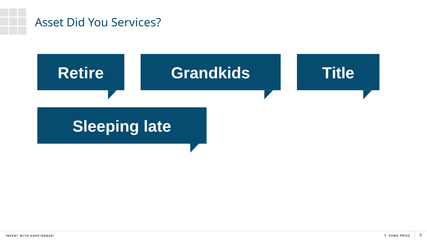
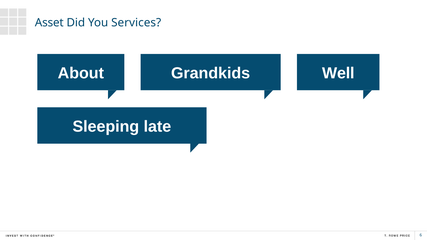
Retire: Retire -> About
Title: Title -> Well
